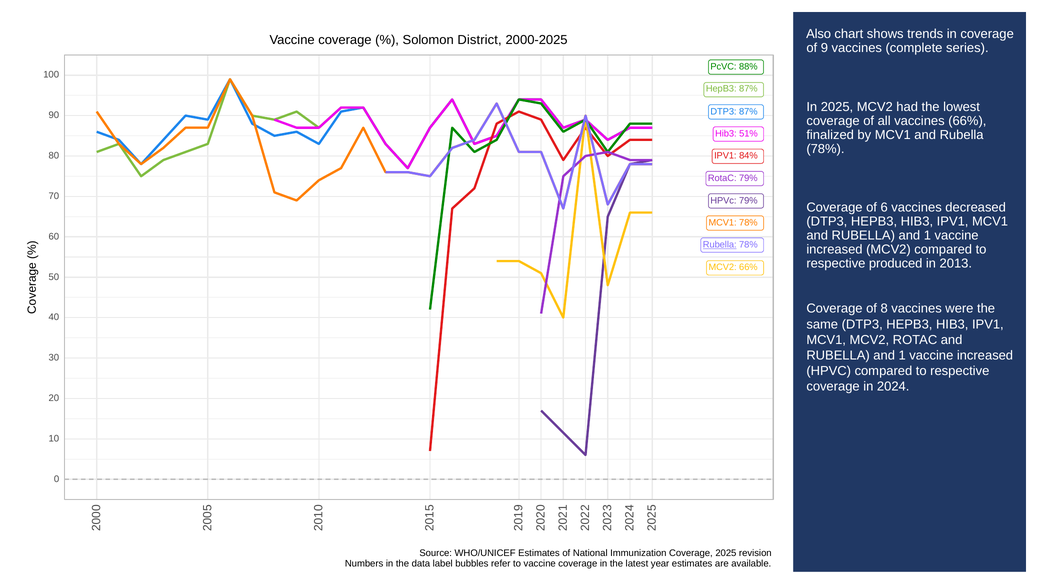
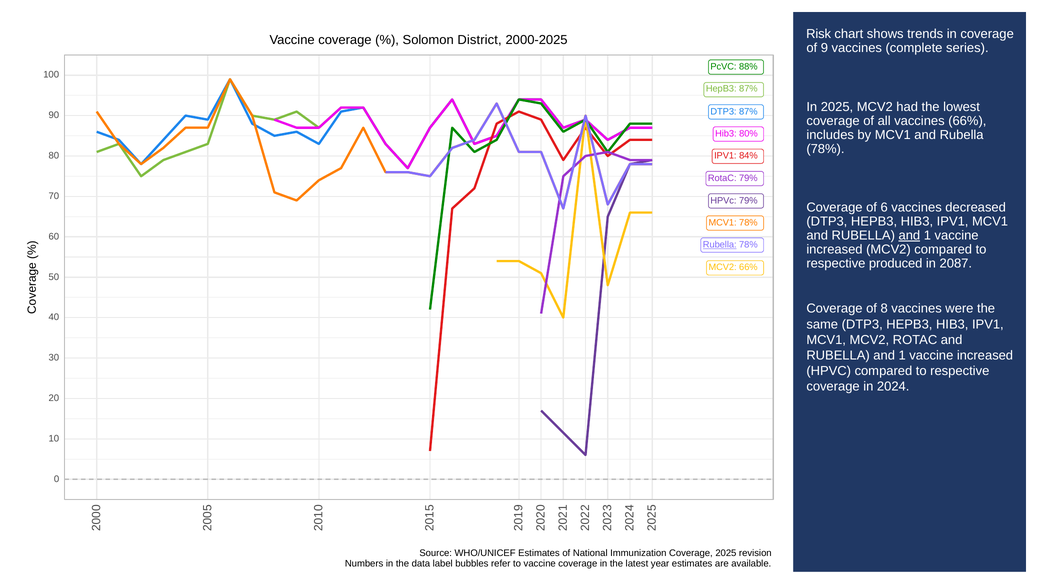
Also: Also -> Risk
finalized: finalized -> includes
51%: 51% -> 80%
and at (909, 236) underline: none -> present
2013: 2013 -> 2087
